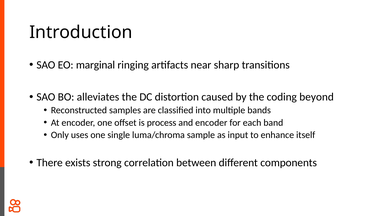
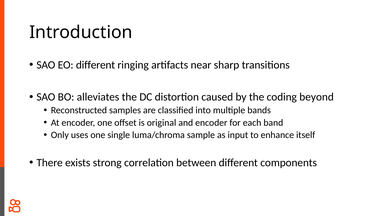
EO marginal: marginal -> different
process: process -> original
